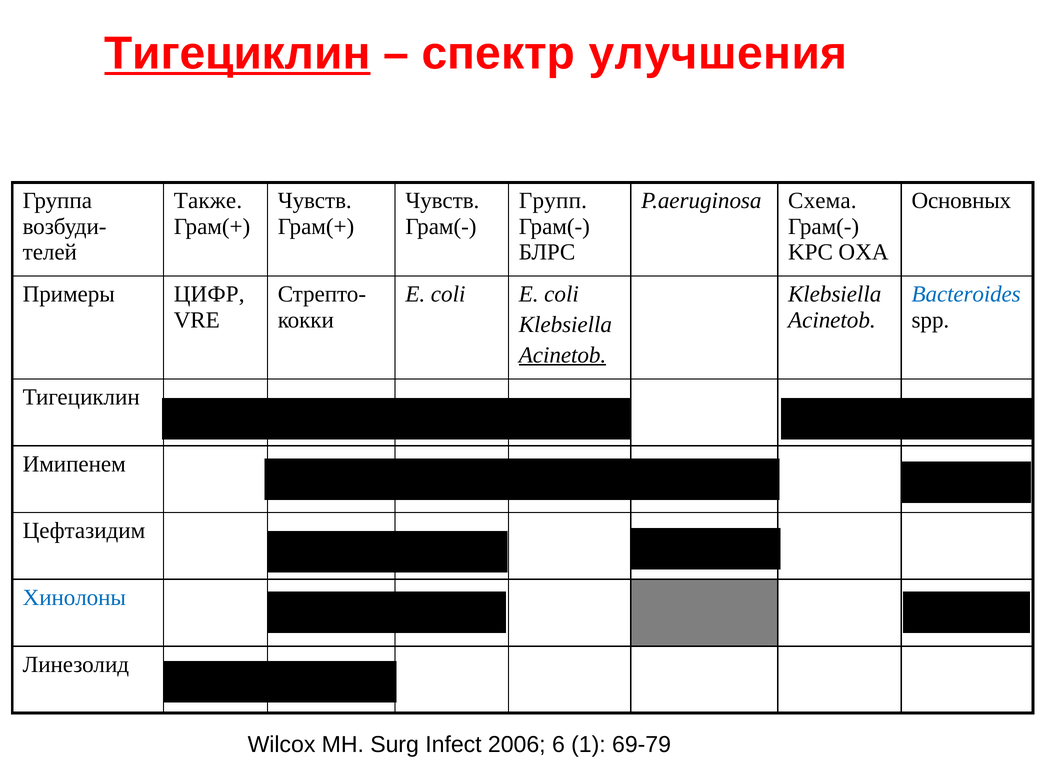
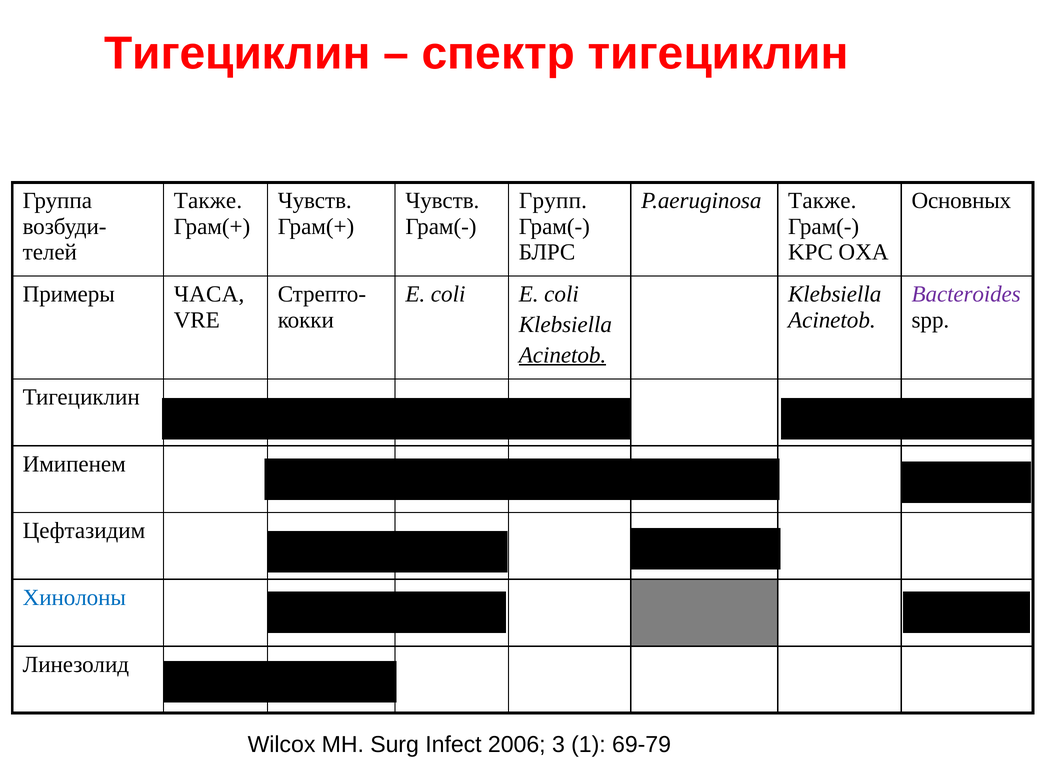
Тигециклин at (237, 53) underline: present -> none
спектр улучшения: улучшения -> тигециклин
P.aeruginosa Схема: Схема -> Также
ЦИФР: ЦИФР -> ЧАСА
Bacteroides colour: blue -> purple
6: 6 -> 3
